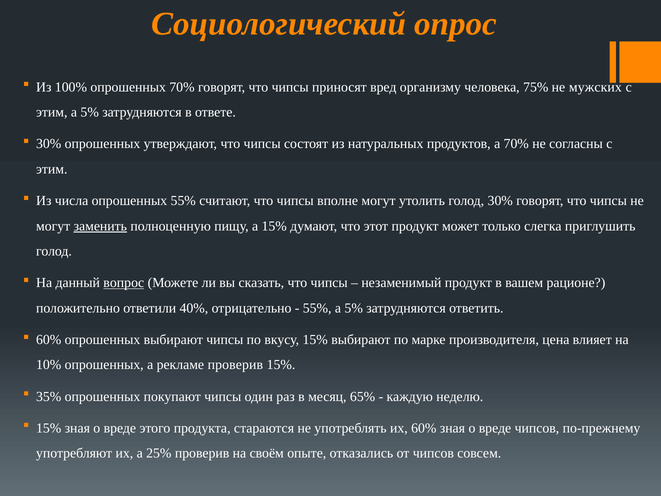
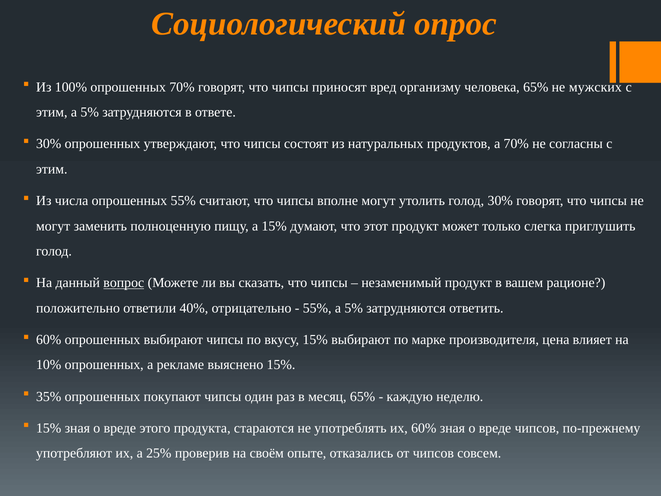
человека 75%: 75% -> 65%
заменить underline: present -> none
рекламе проверив: проверив -> выяснено
